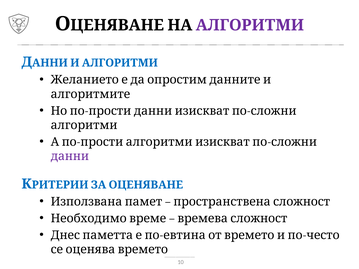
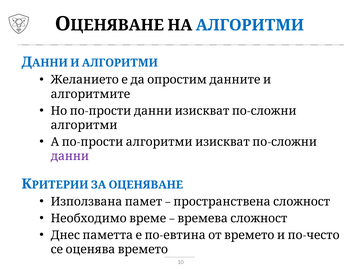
АЛГОРИТМИ at (250, 25) colour: purple -> blue
